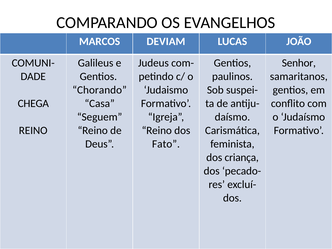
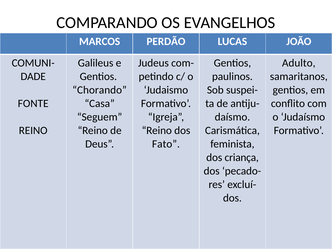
DEVIAM: DEVIAM -> PERDÃO
Senhor: Senhor -> Adulto
CHEGA: CHEGA -> FONTE
